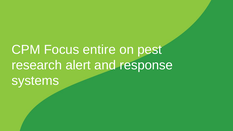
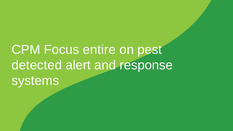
research: research -> detected
